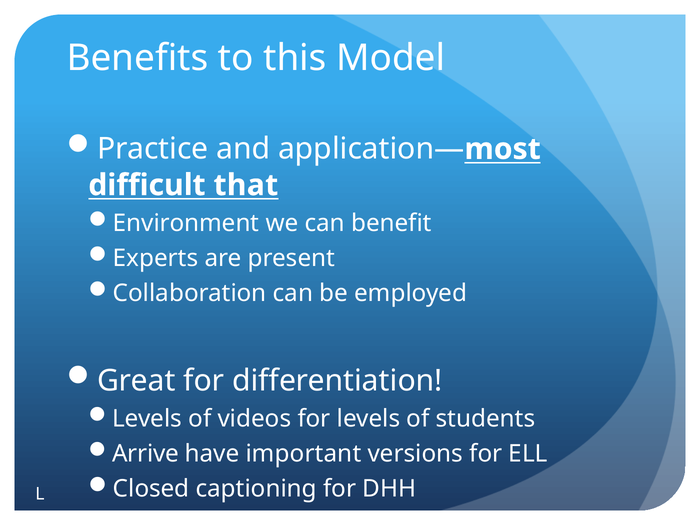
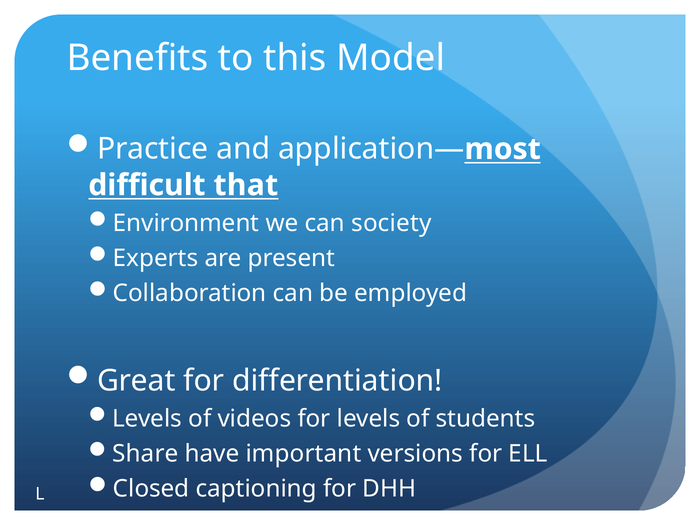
benefit: benefit -> society
Arrive: Arrive -> Share
